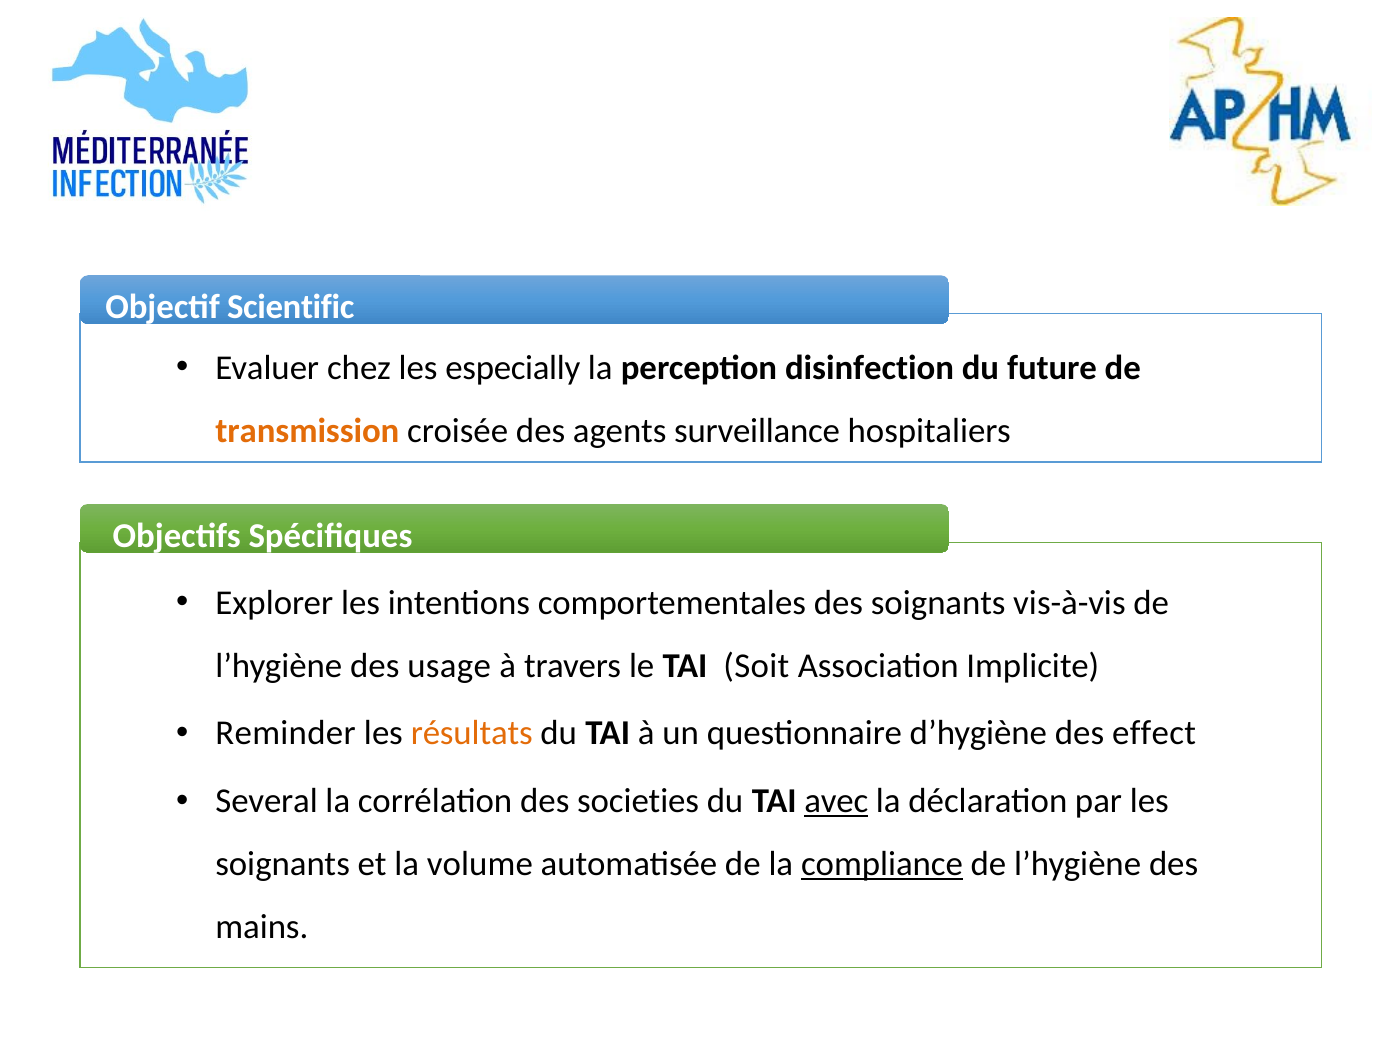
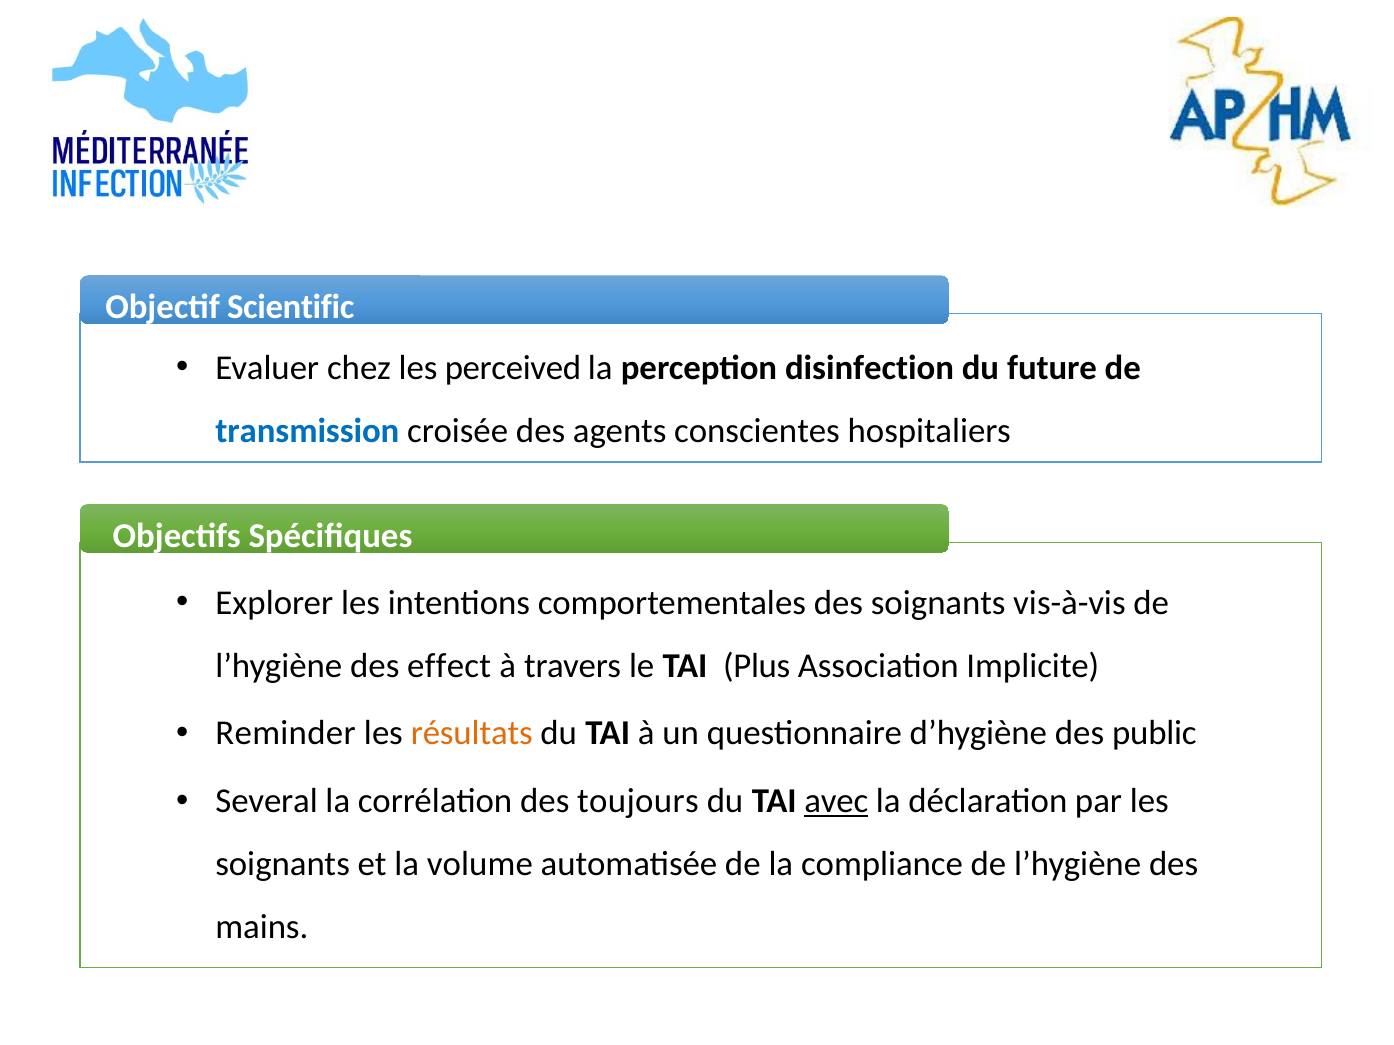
especially: especially -> perceived
transmission colour: orange -> blue
surveillance: surveillance -> conscientes
usage: usage -> effect
Soit: Soit -> Plus
effect: effect -> public
societies: societies -> toujours
compliance underline: present -> none
